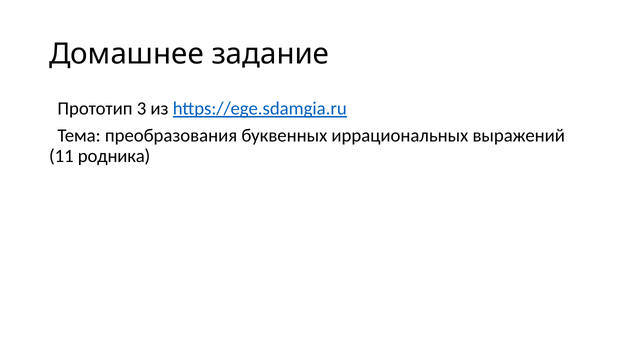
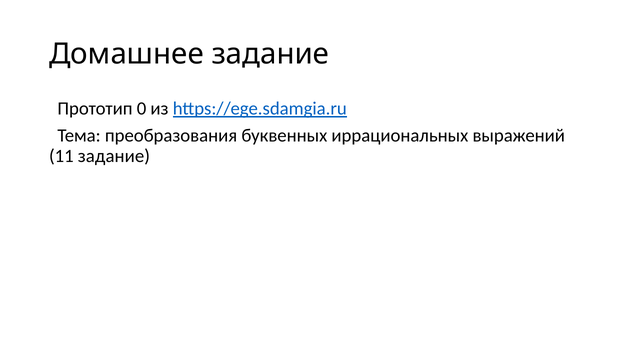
3: 3 -> 0
11 родника: родника -> задание
